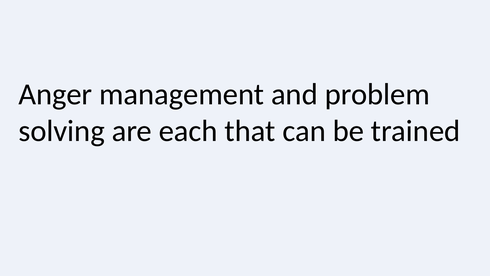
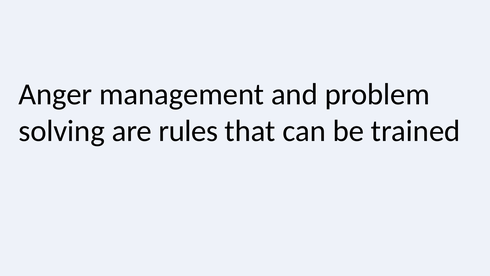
each: each -> rules
